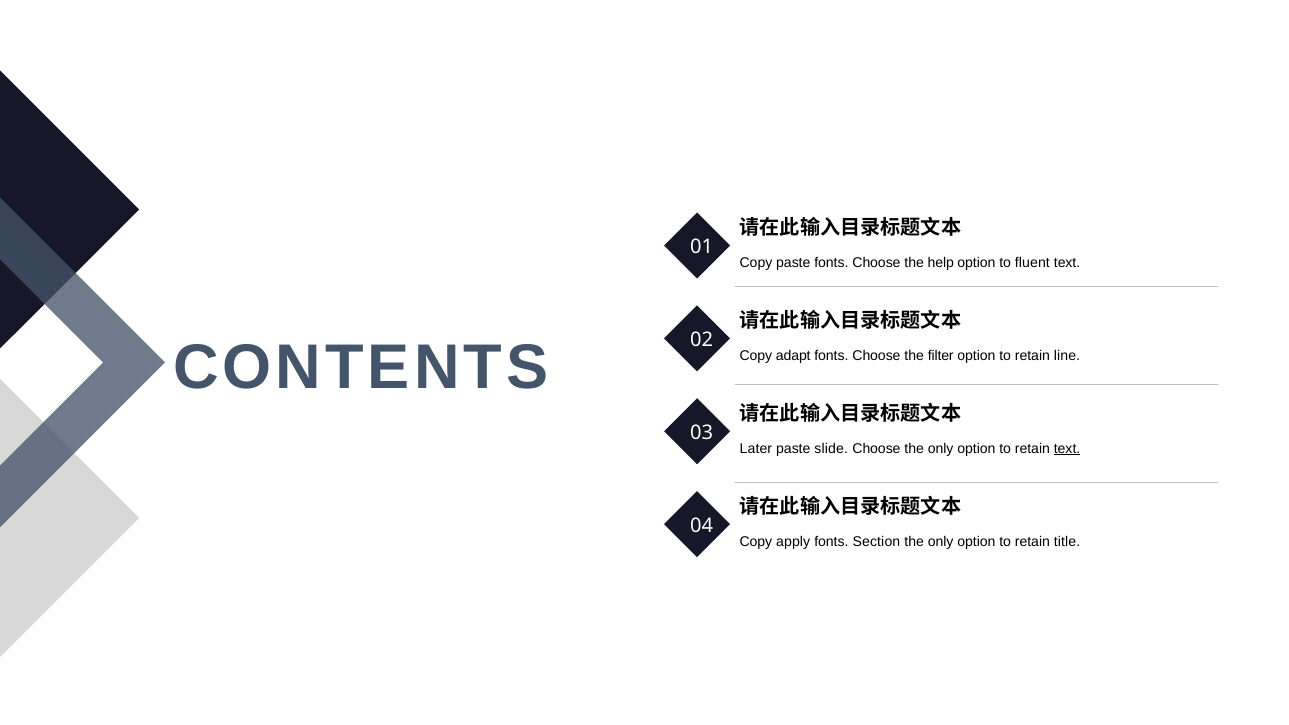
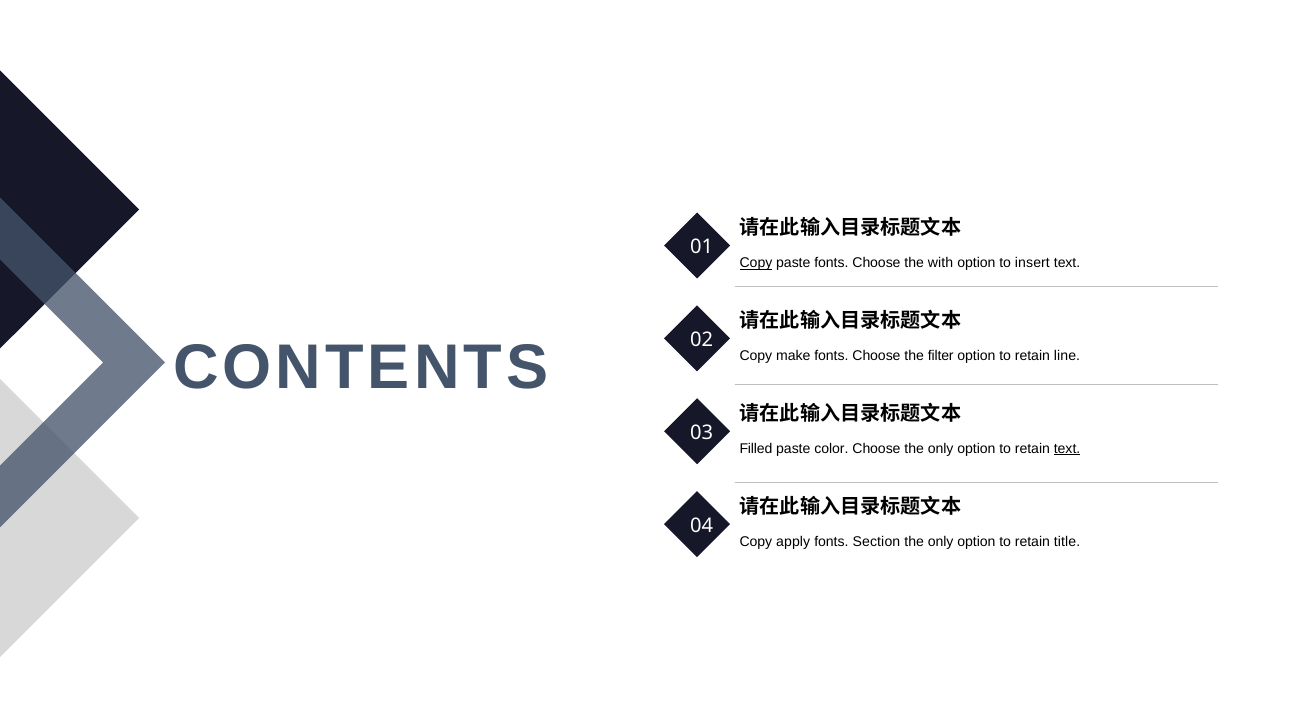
Copy at (756, 263) underline: none -> present
help: help -> with
fluent: fluent -> insert
adapt: adapt -> make
Later: Later -> Filled
slide: slide -> color
